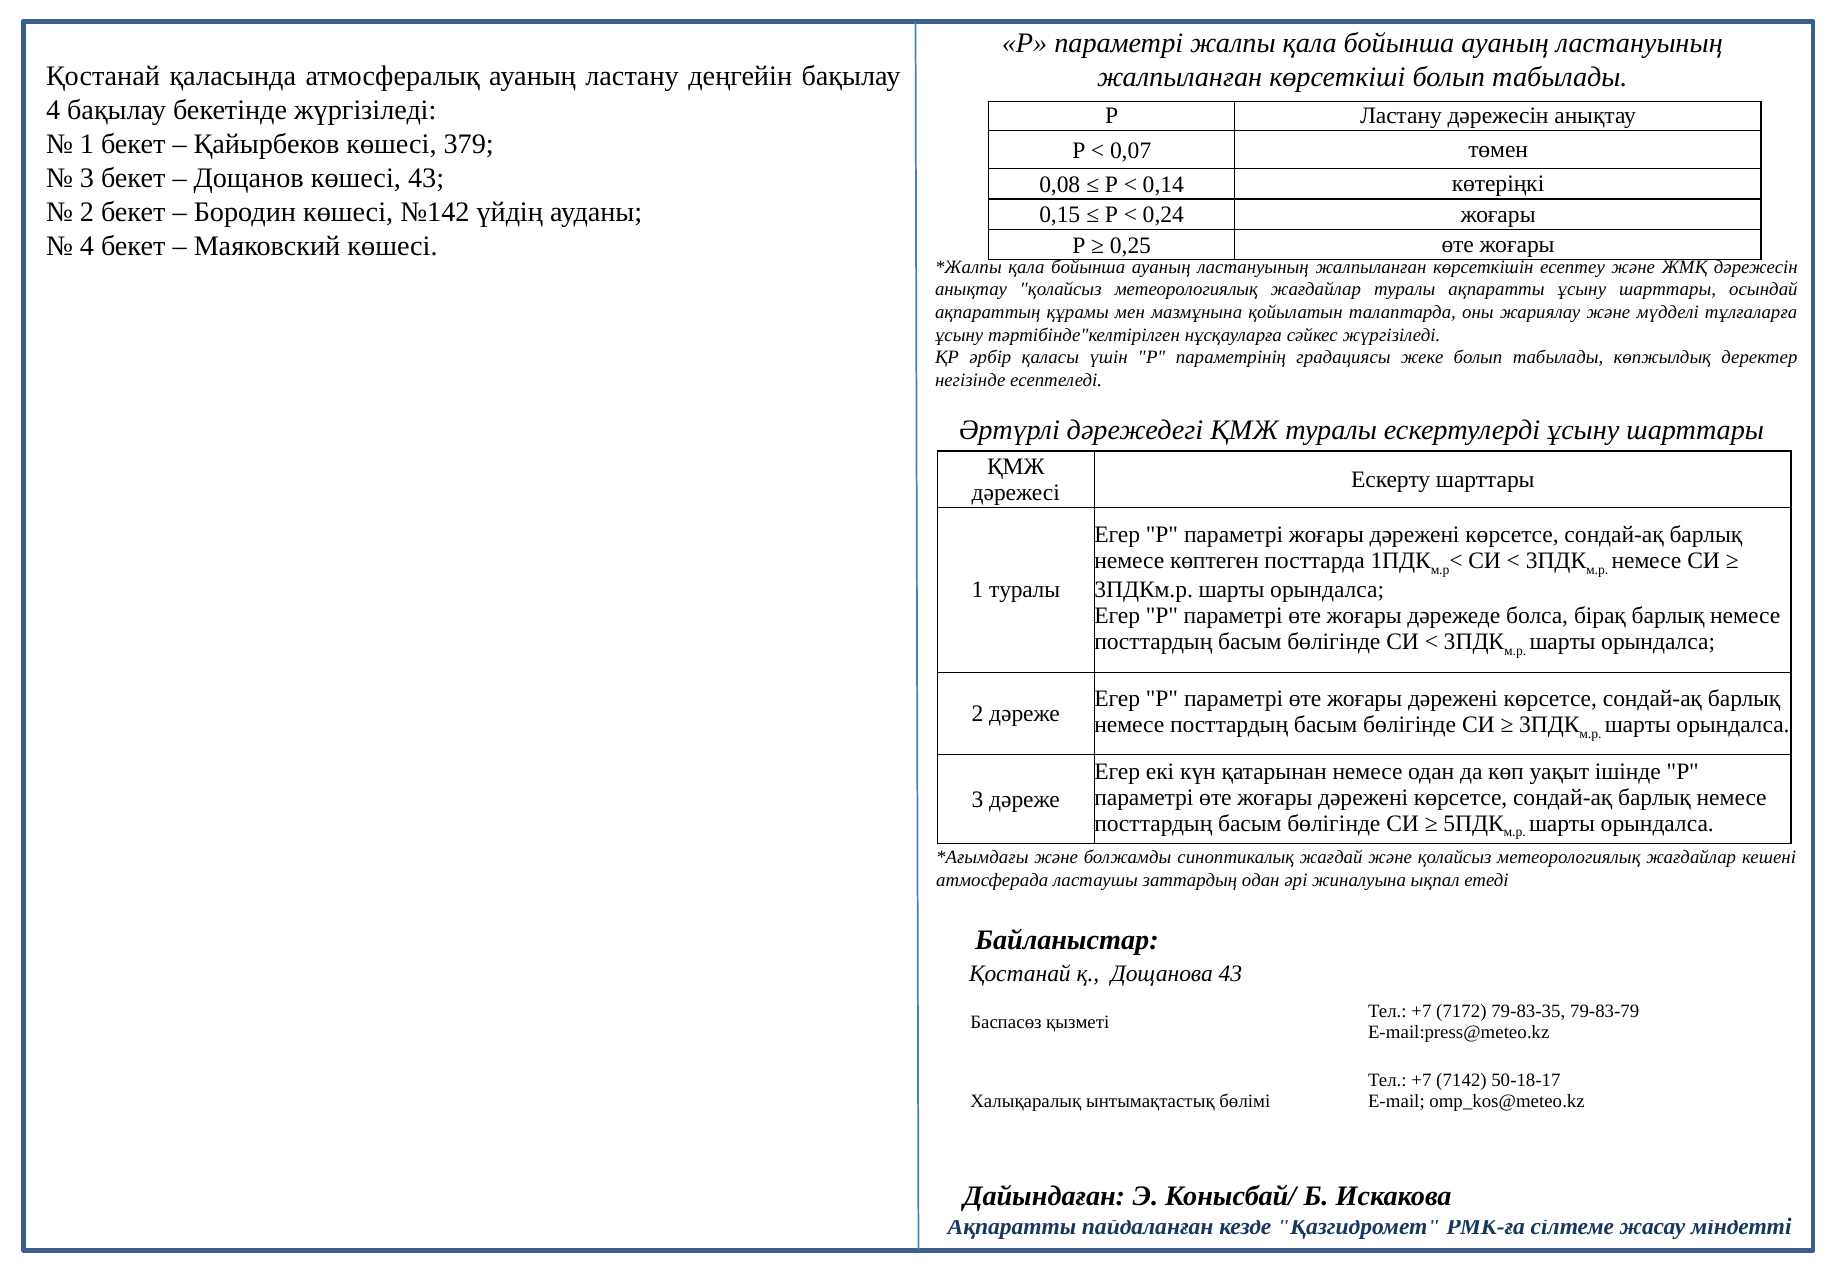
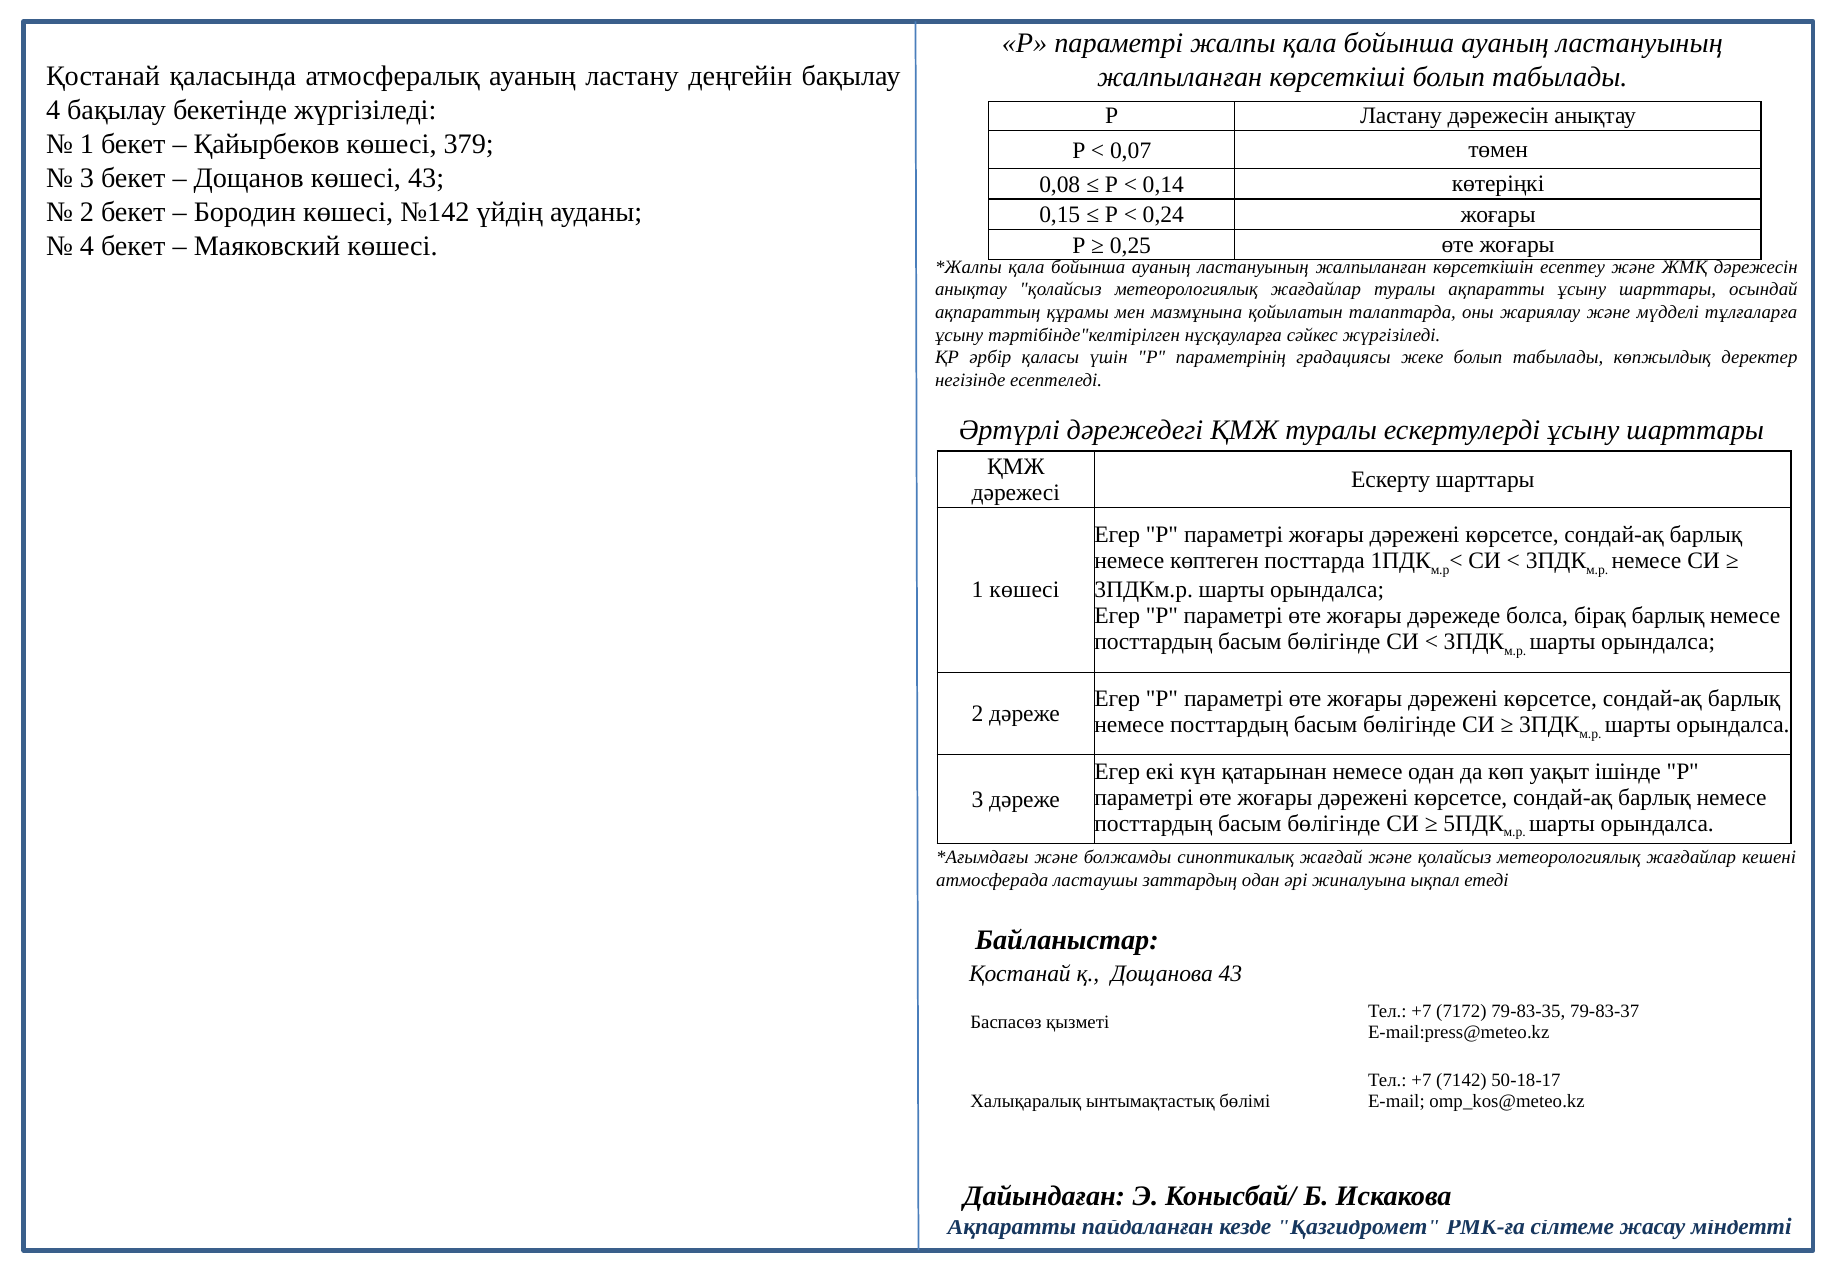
1 туралы: туралы -> көшесі
79-83-79: 79-83-79 -> 79-83-37
